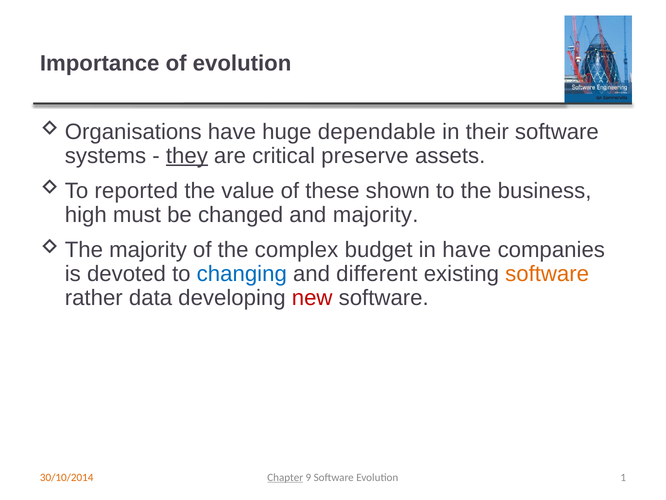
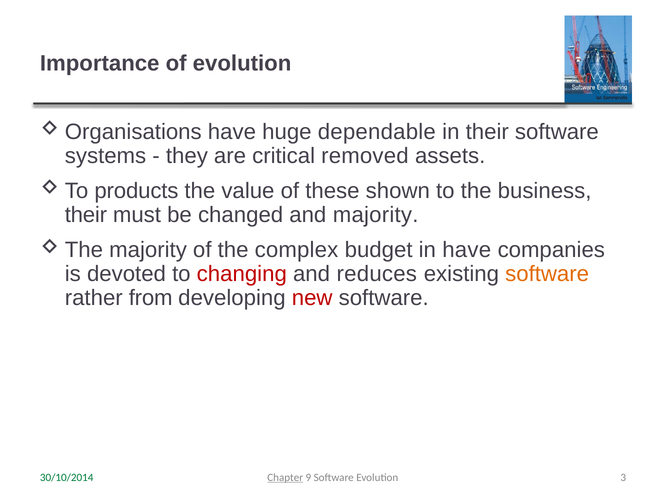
they underline: present -> none
preserve: preserve -> removed
reported: reported -> products
high at (86, 215): high -> their
changing colour: blue -> red
different: different -> reduces
data: data -> from
1: 1 -> 3
30/10/2014 colour: orange -> green
